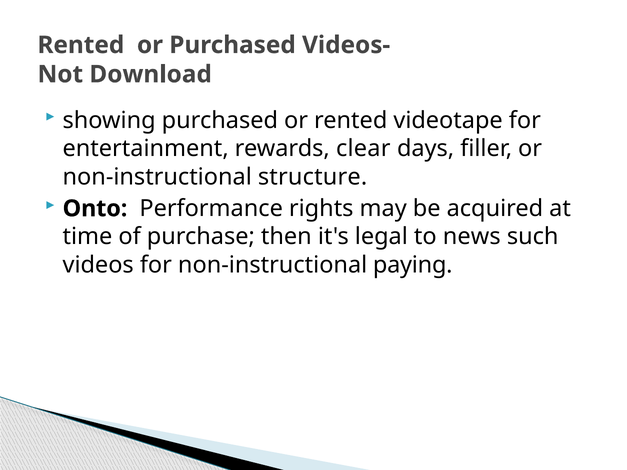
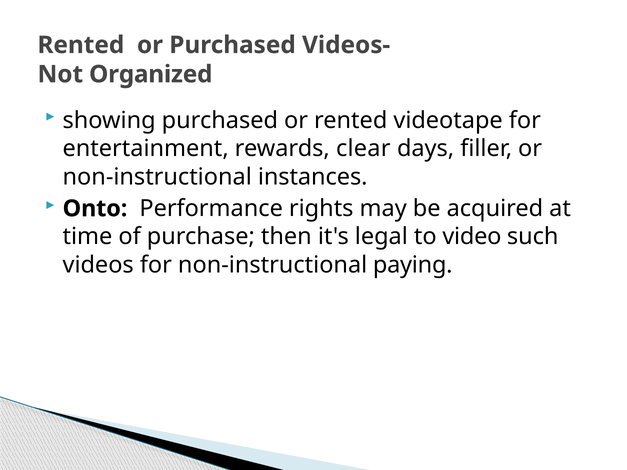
Download: Download -> Organized
structure: structure -> instances
news: news -> video
